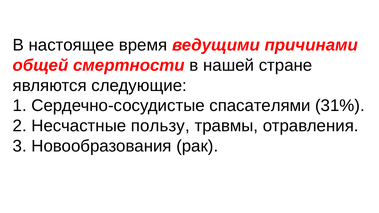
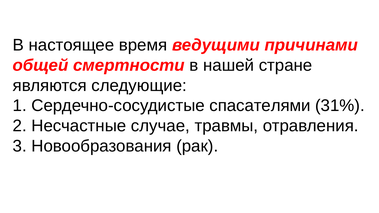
пользу: пользу -> случае
